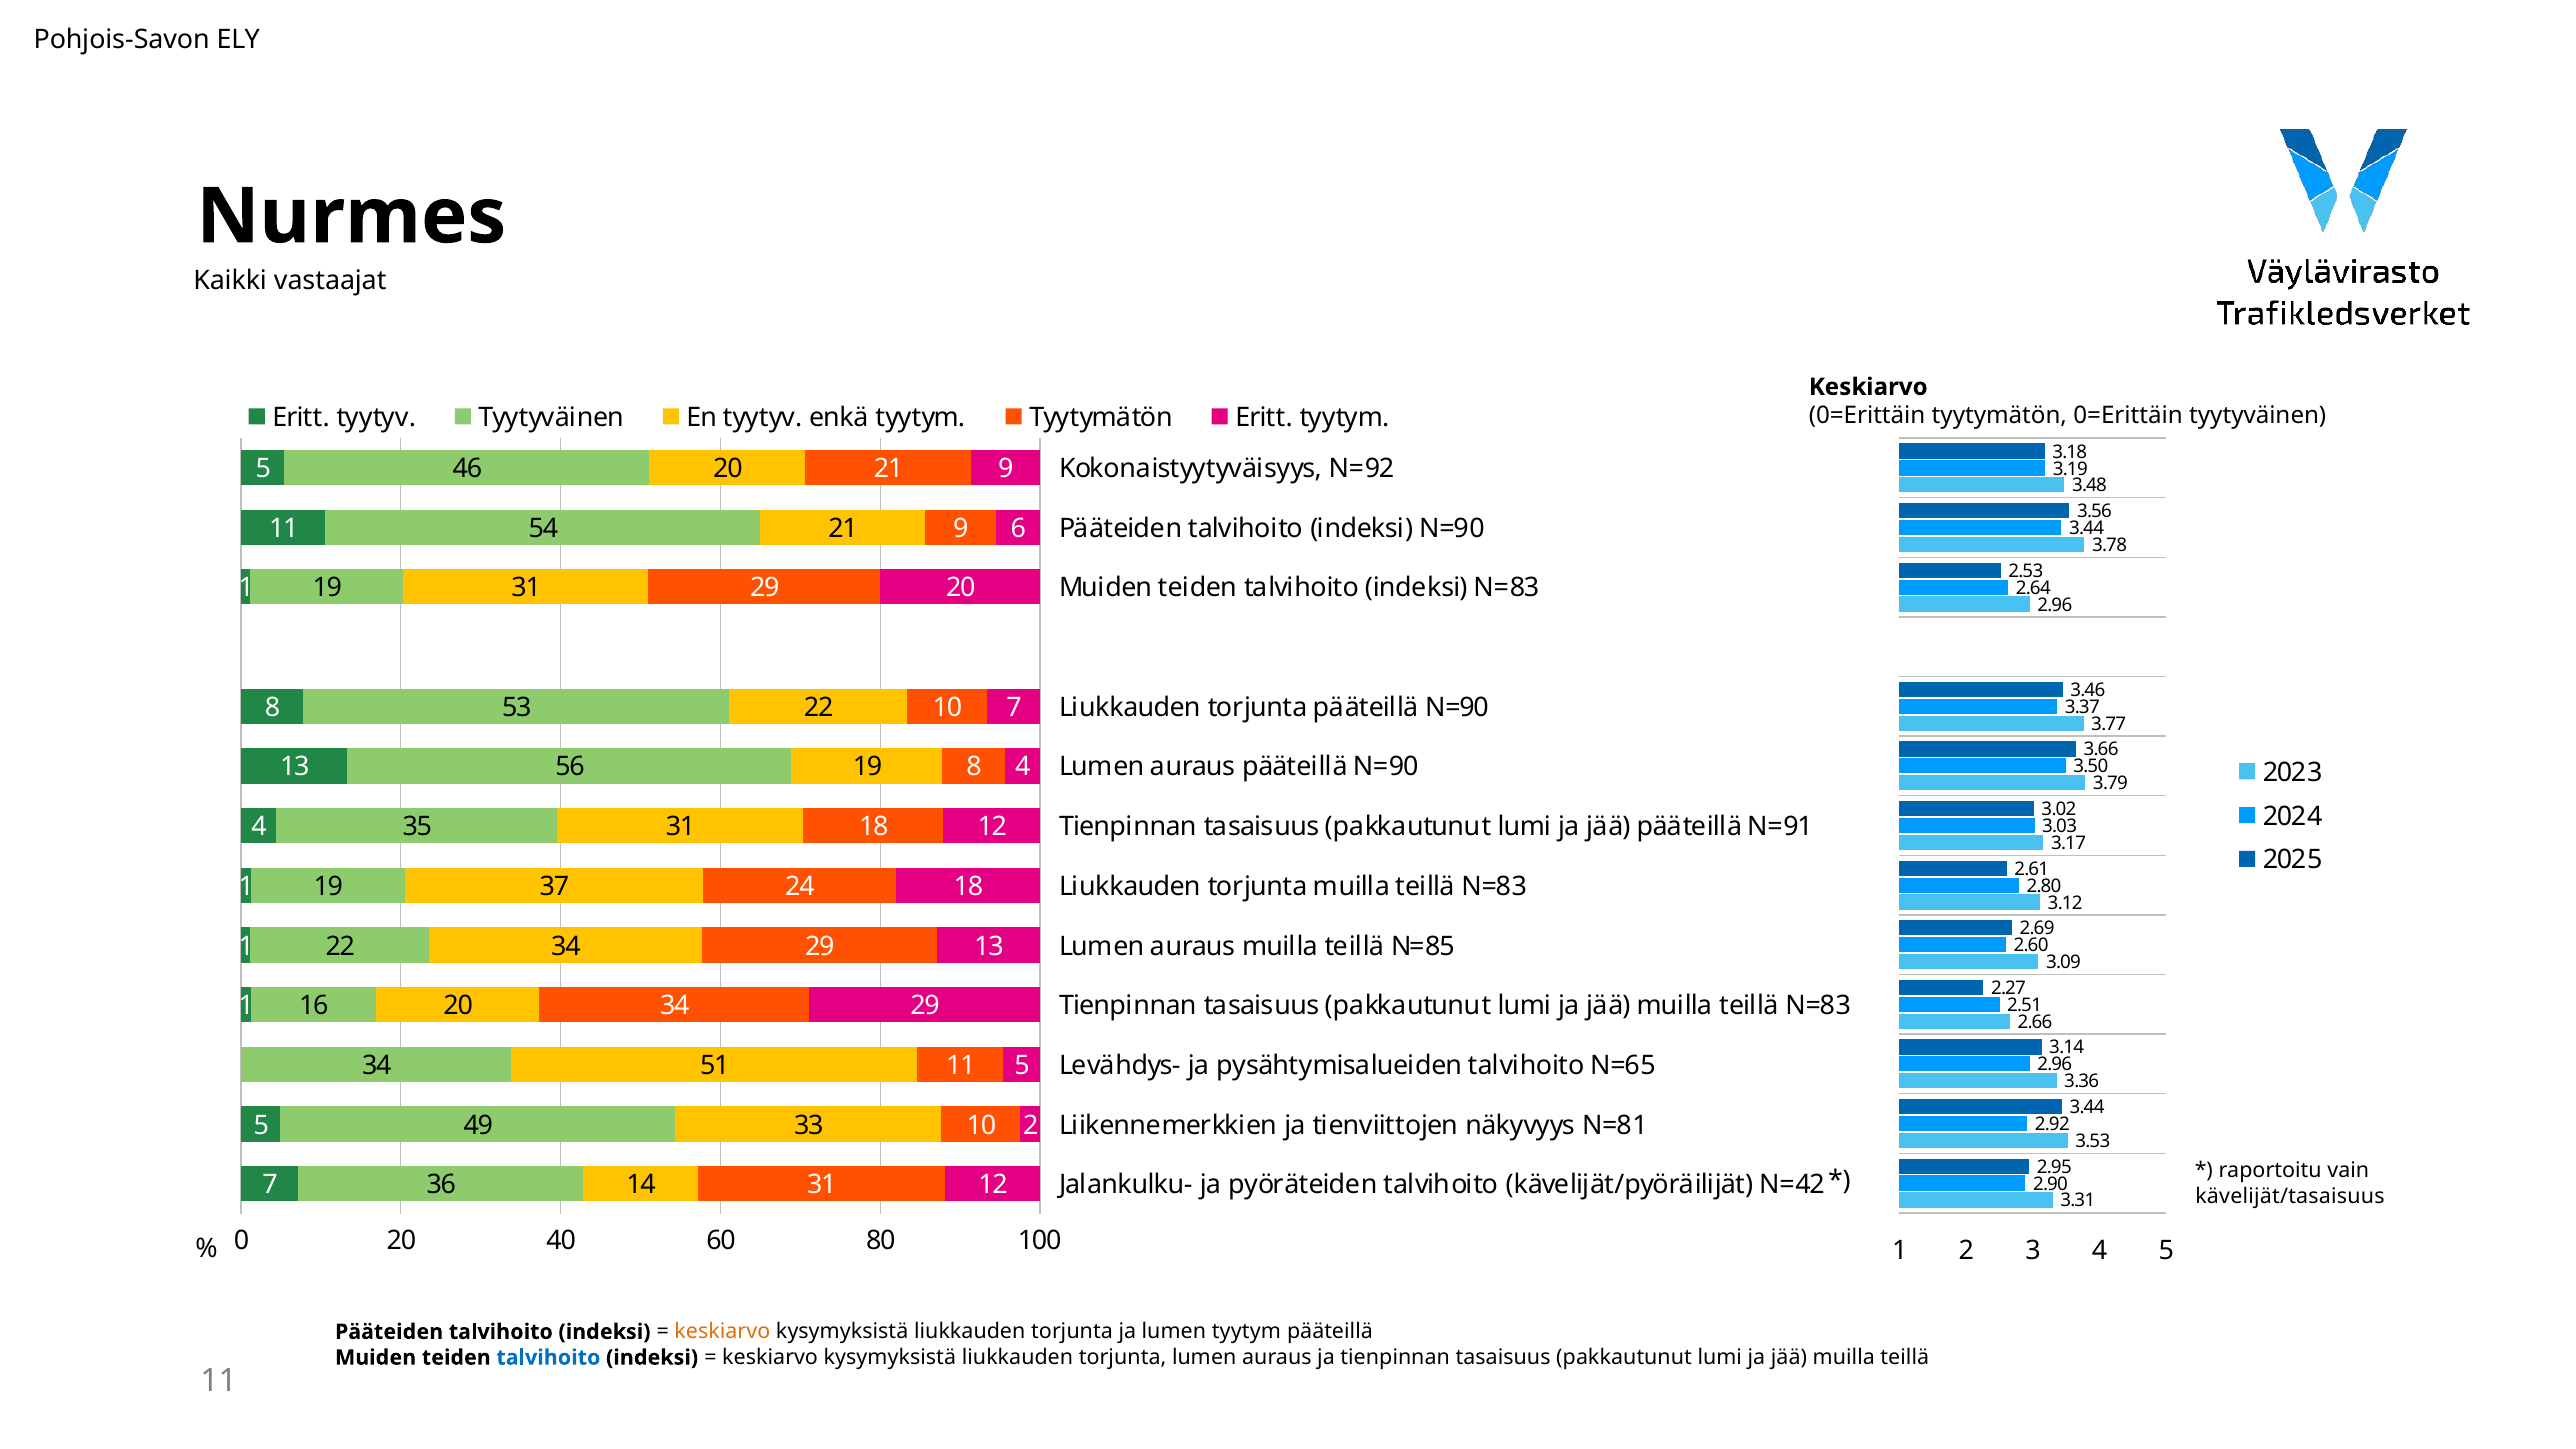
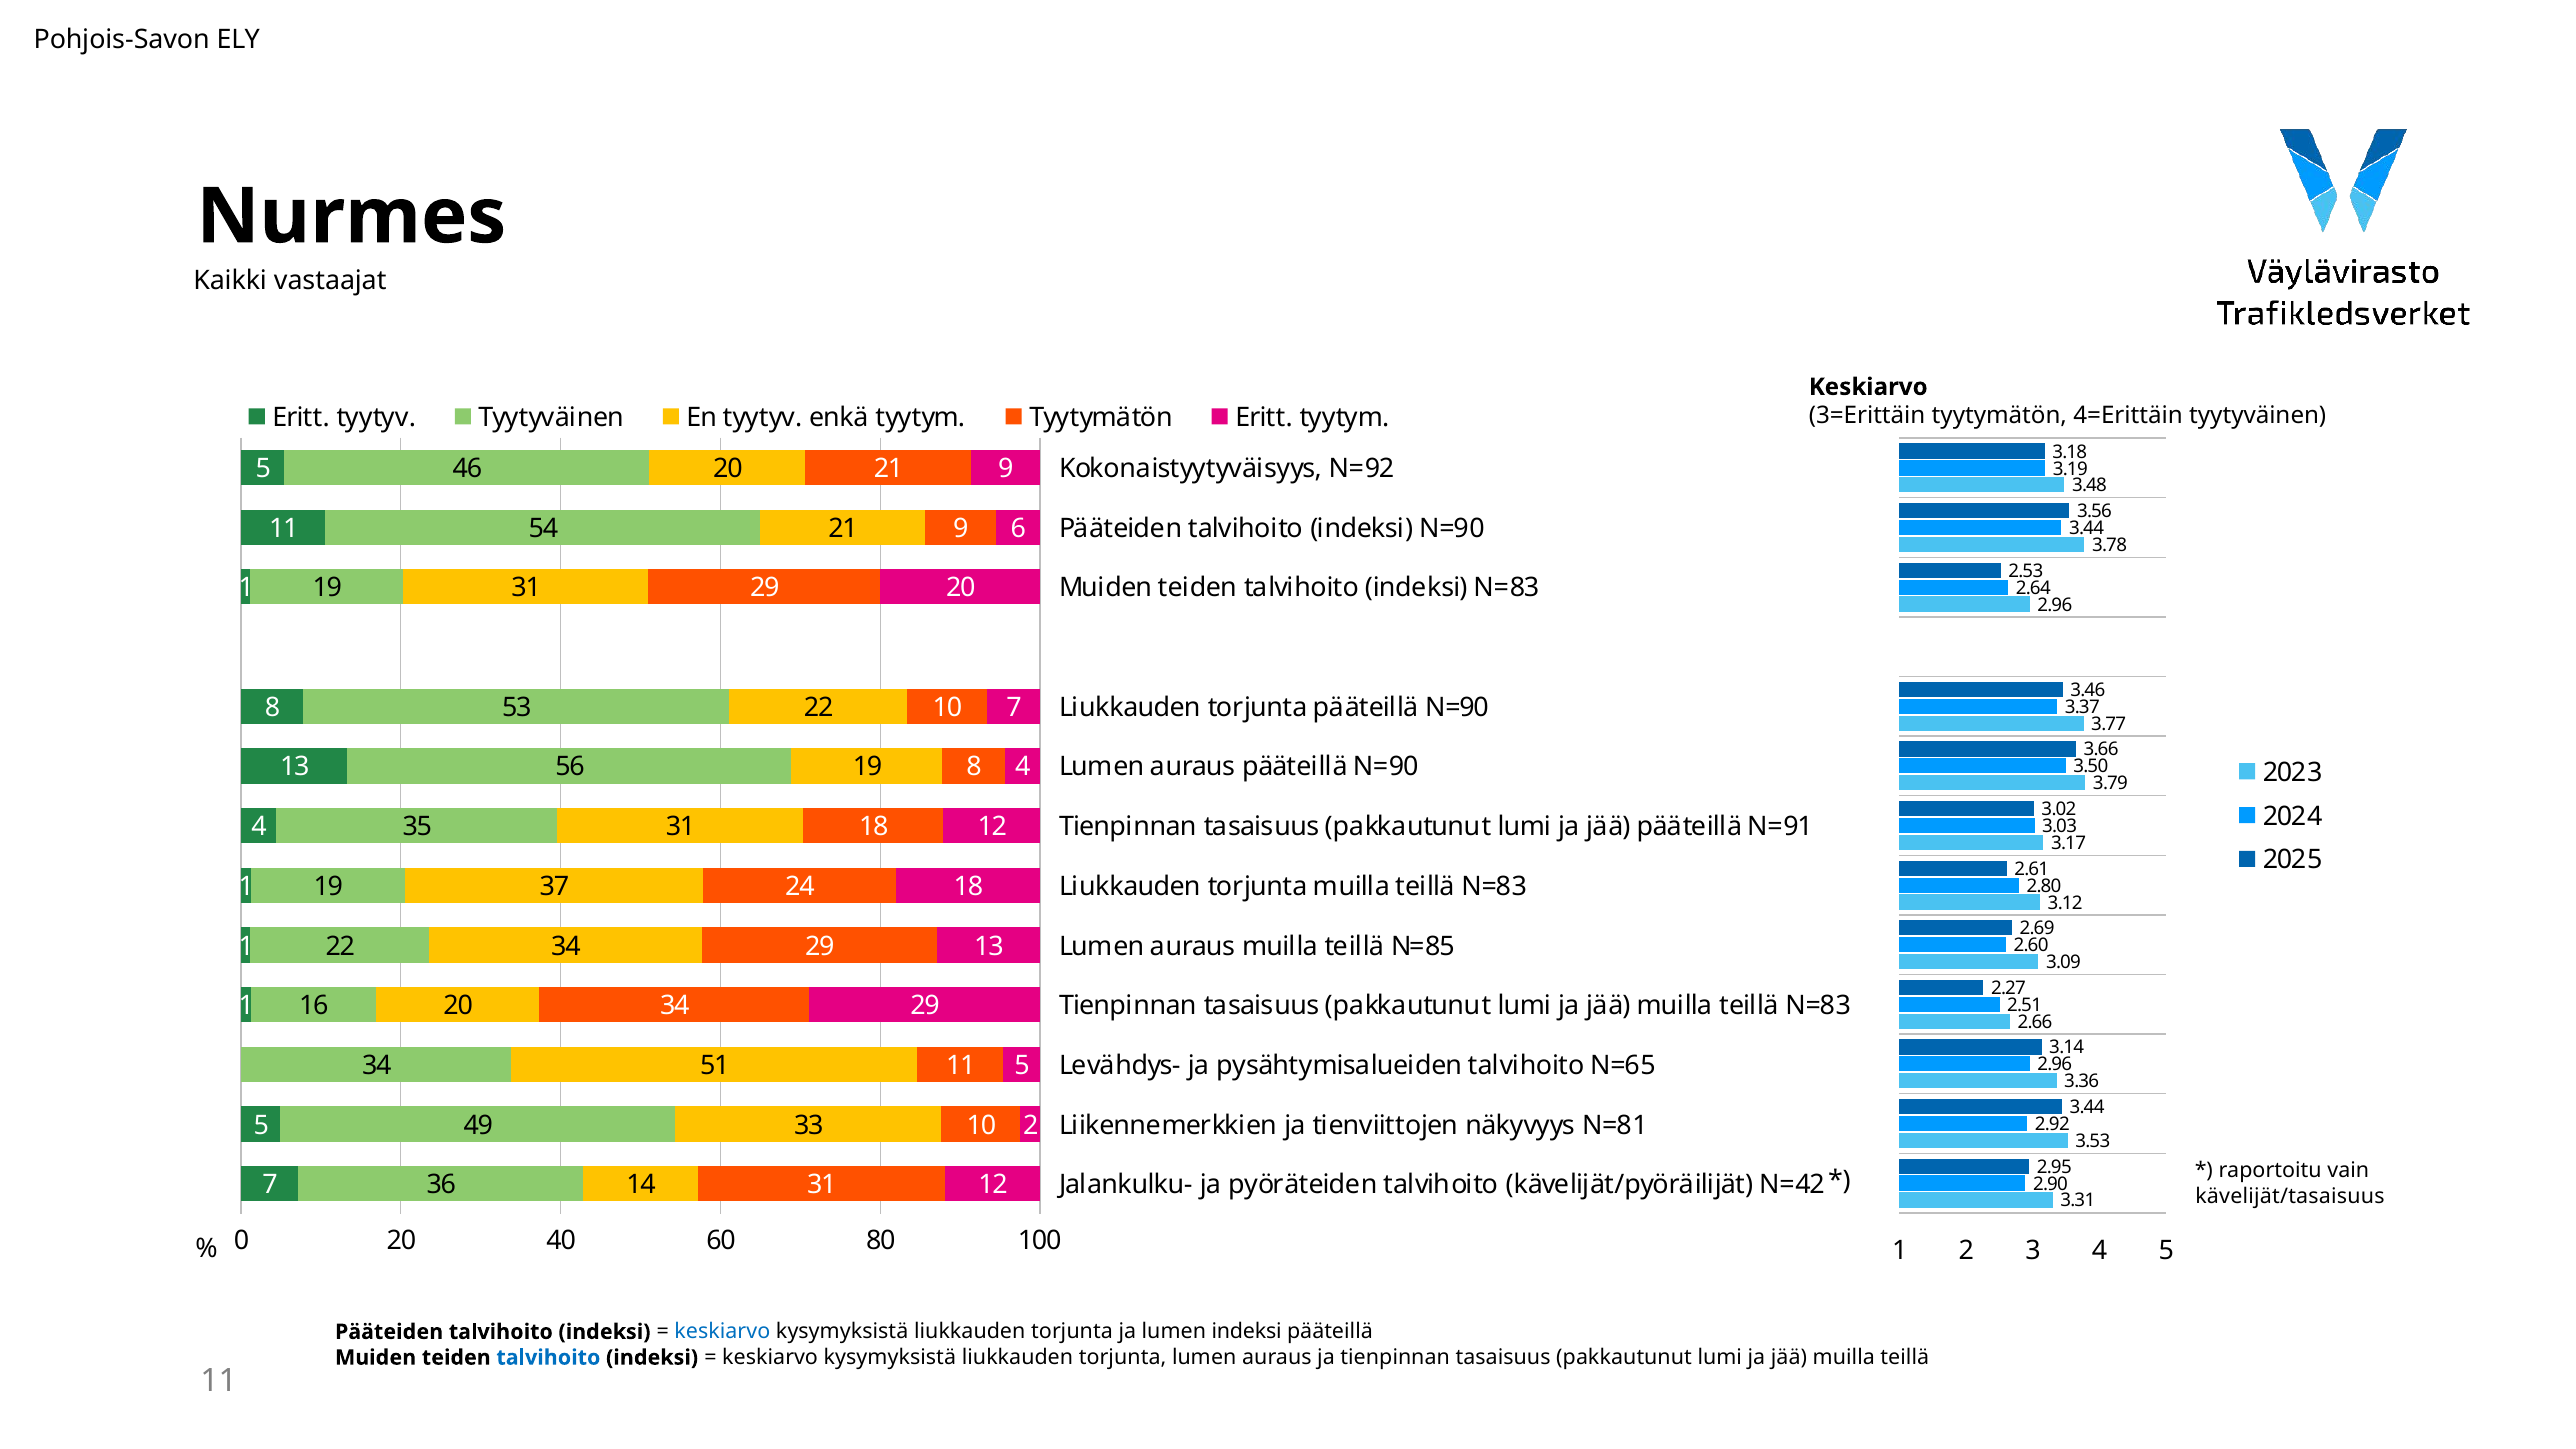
0=Erittäin at (1867, 416): 0=Erittäin -> 3=Erittäin
tyytymätön 0=Erittäin: 0=Erittäin -> 4=Erittäin
keskiarvo at (722, 1332) colour: orange -> blue
lumen tyytym: tyytym -> indeksi
